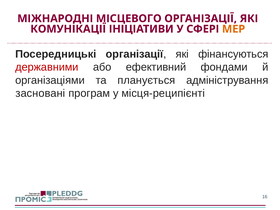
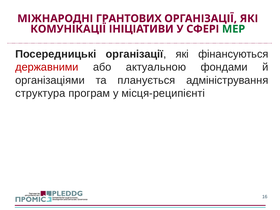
МІСЦЕВОГО: МІСЦЕВОГО -> ГРАНТОВИХ
МЕР colour: orange -> green
ефективний: ефективний -> актуальною
засновані: засновані -> структура
